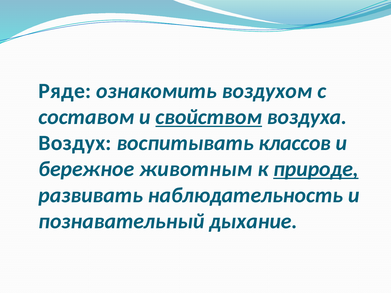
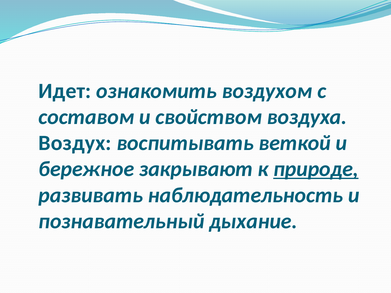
Ряде: Ряде -> Идет
свойством underline: present -> none
классов: классов -> веткой
животным: животным -> закрывают
